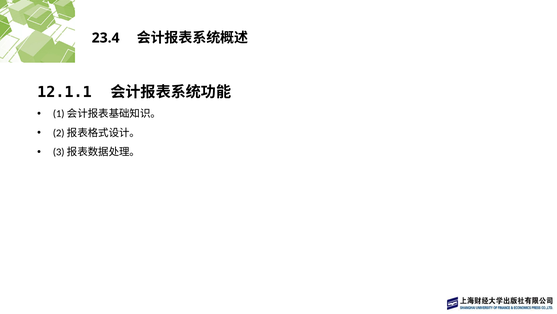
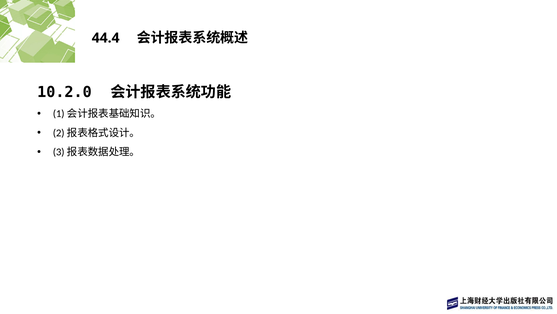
23.4: 23.4 -> 44.4
12.1.1: 12.1.1 -> 10.2.0
